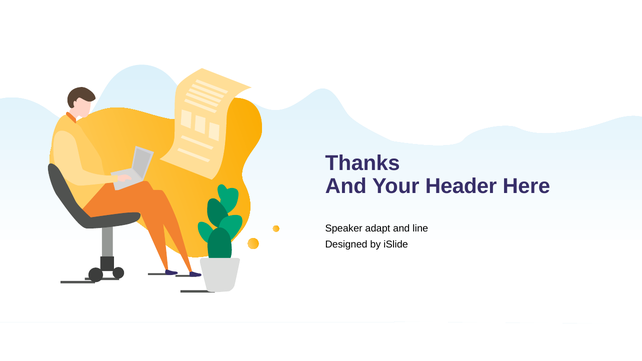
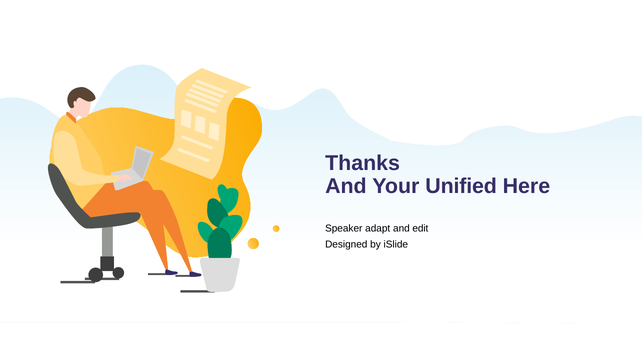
Header: Header -> Unified
line: line -> edit
